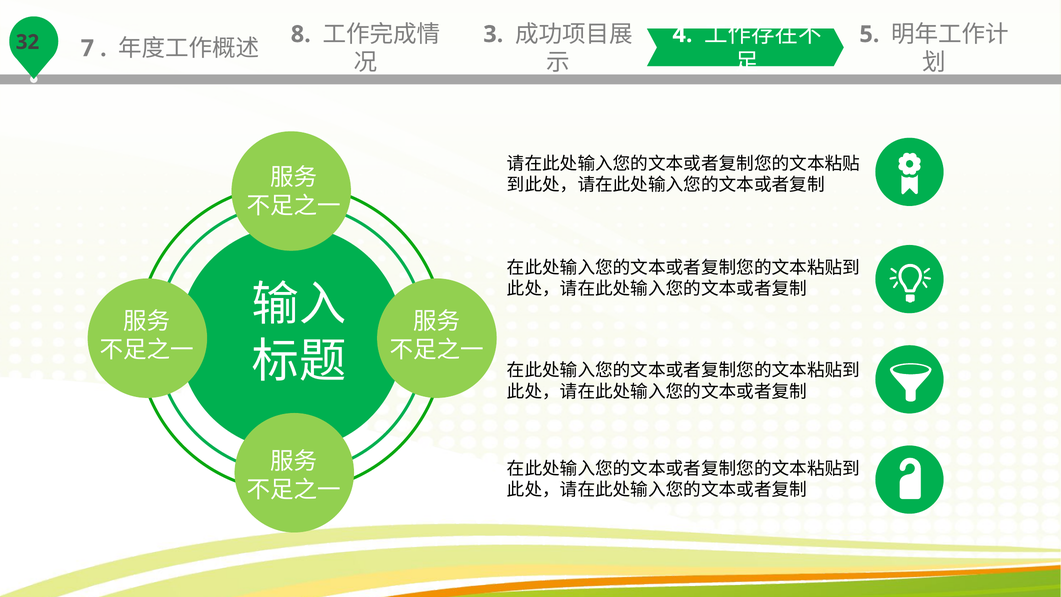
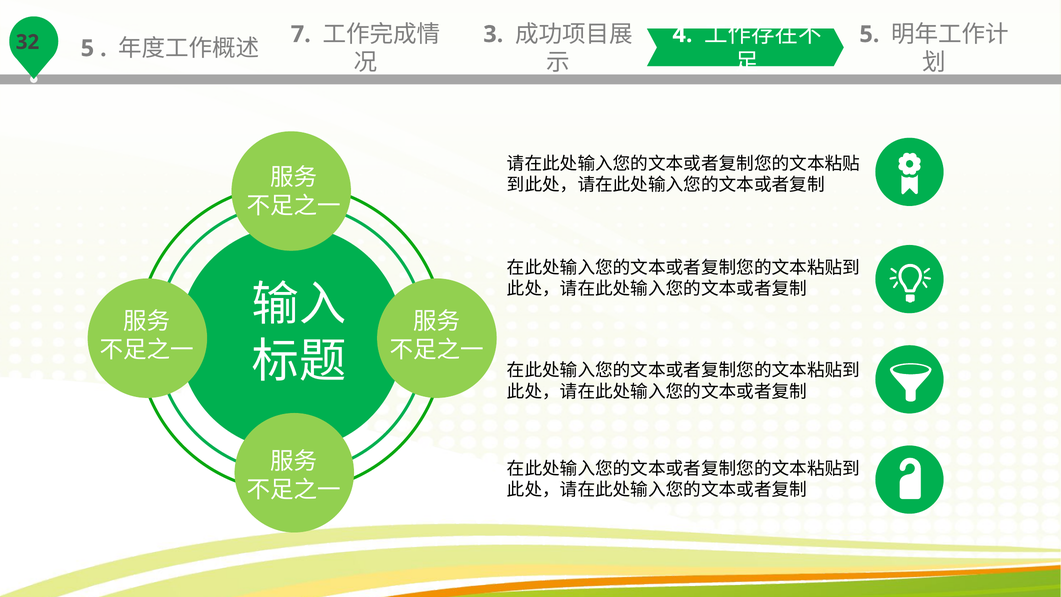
7 at (87, 48): 7 -> 5
8: 8 -> 7
